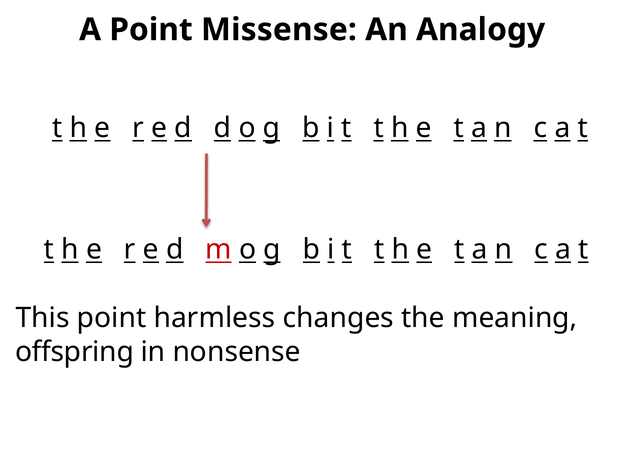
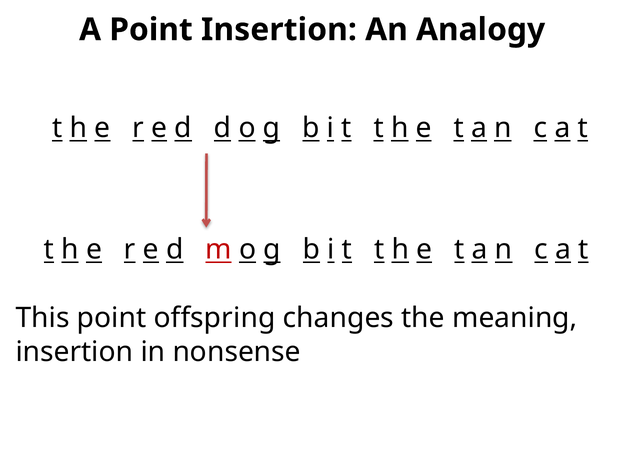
Point Missense: Missense -> Insertion
harmless: harmless -> offspring
offspring at (75, 352): offspring -> insertion
